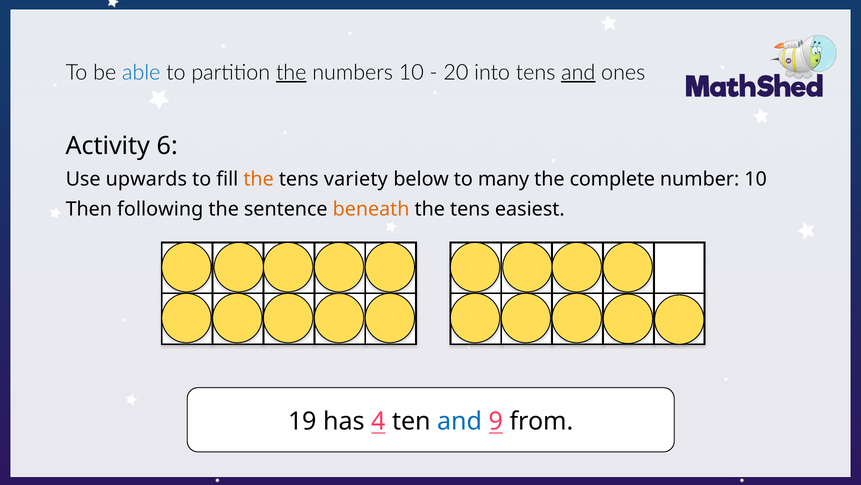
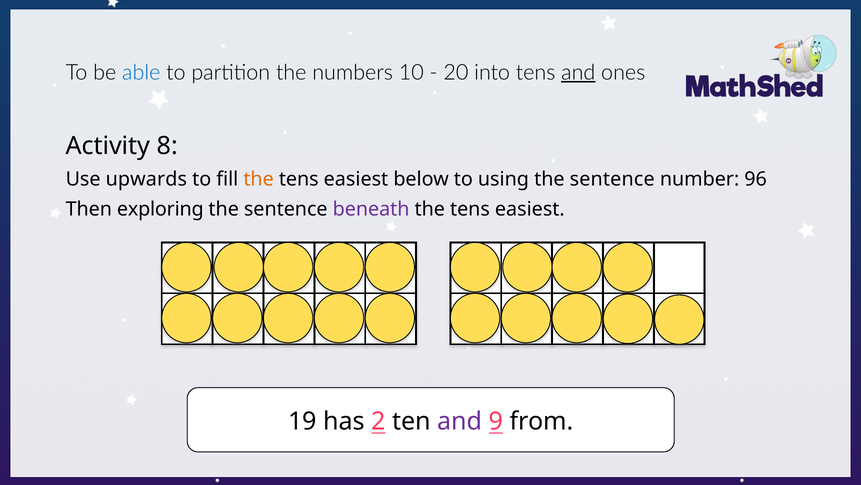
the at (291, 72) underline: present -> none
6: 6 -> 8
variety at (356, 179): variety -> easiest
many: many -> using
complete at (612, 179): complete -> sentence
number 10: 10 -> 96
following: following -> exploring
beneath colour: orange -> purple
4: 4 -> 2
and at (460, 421) colour: blue -> purple
